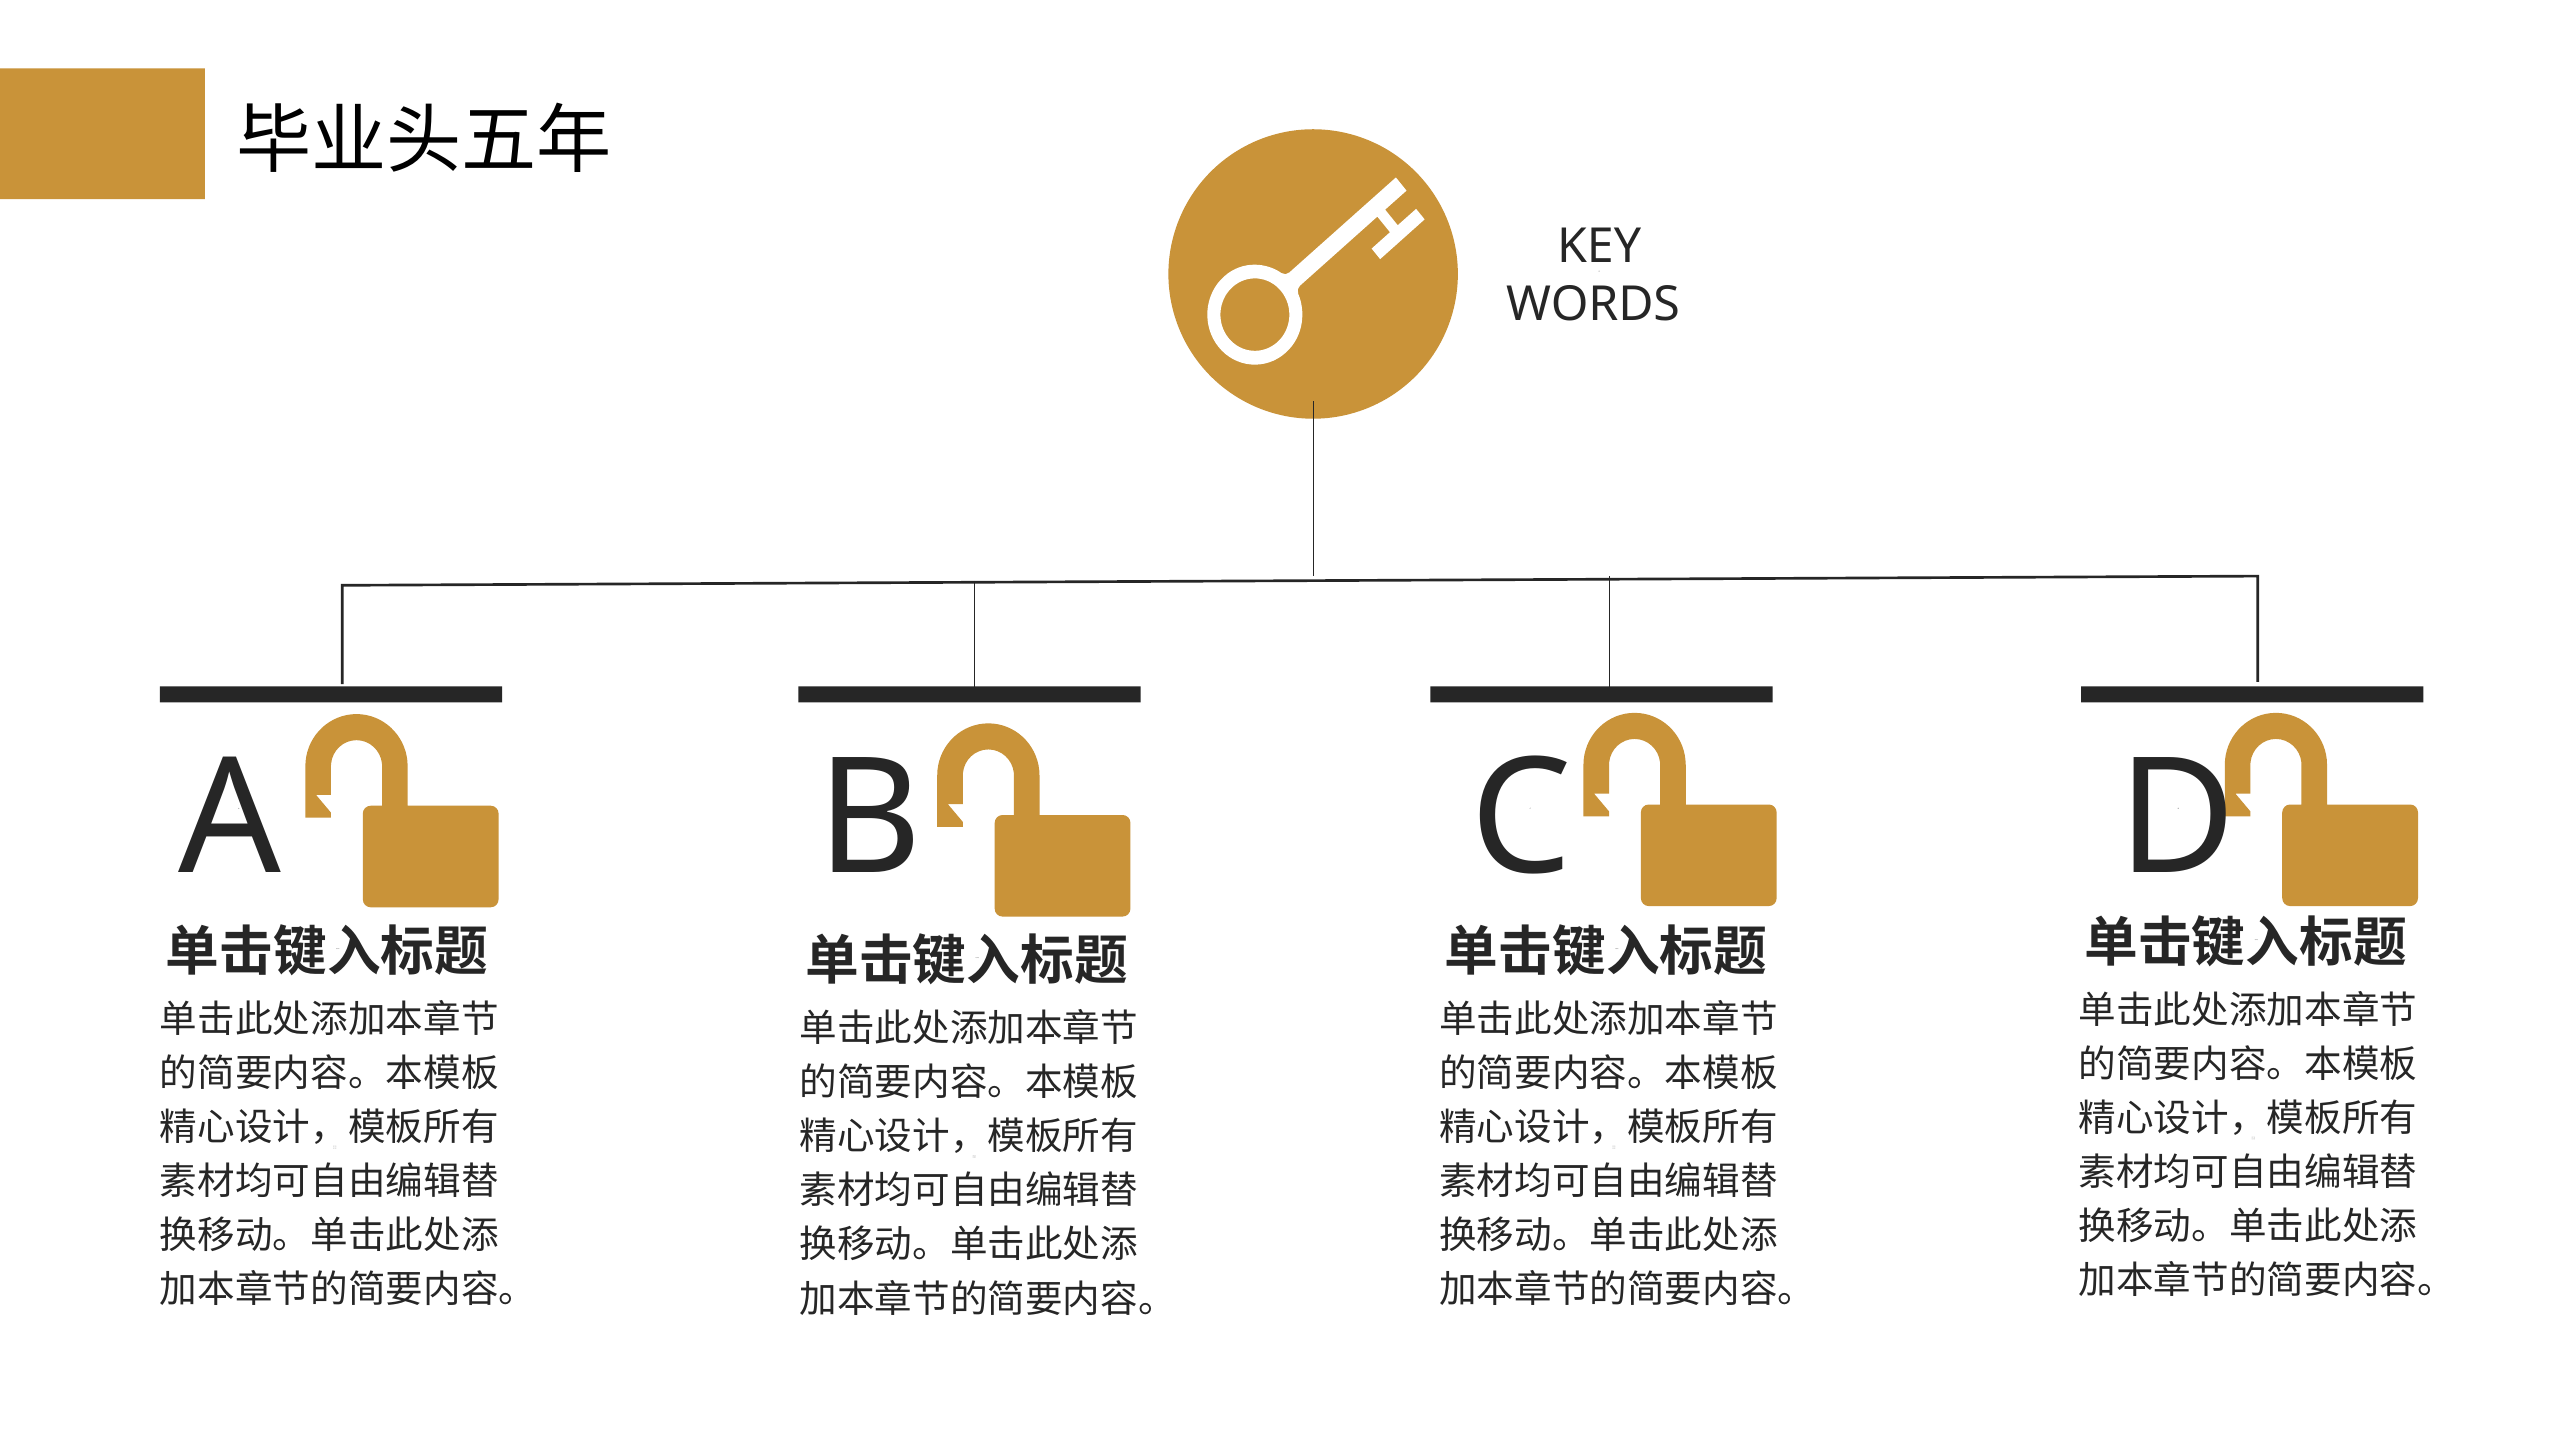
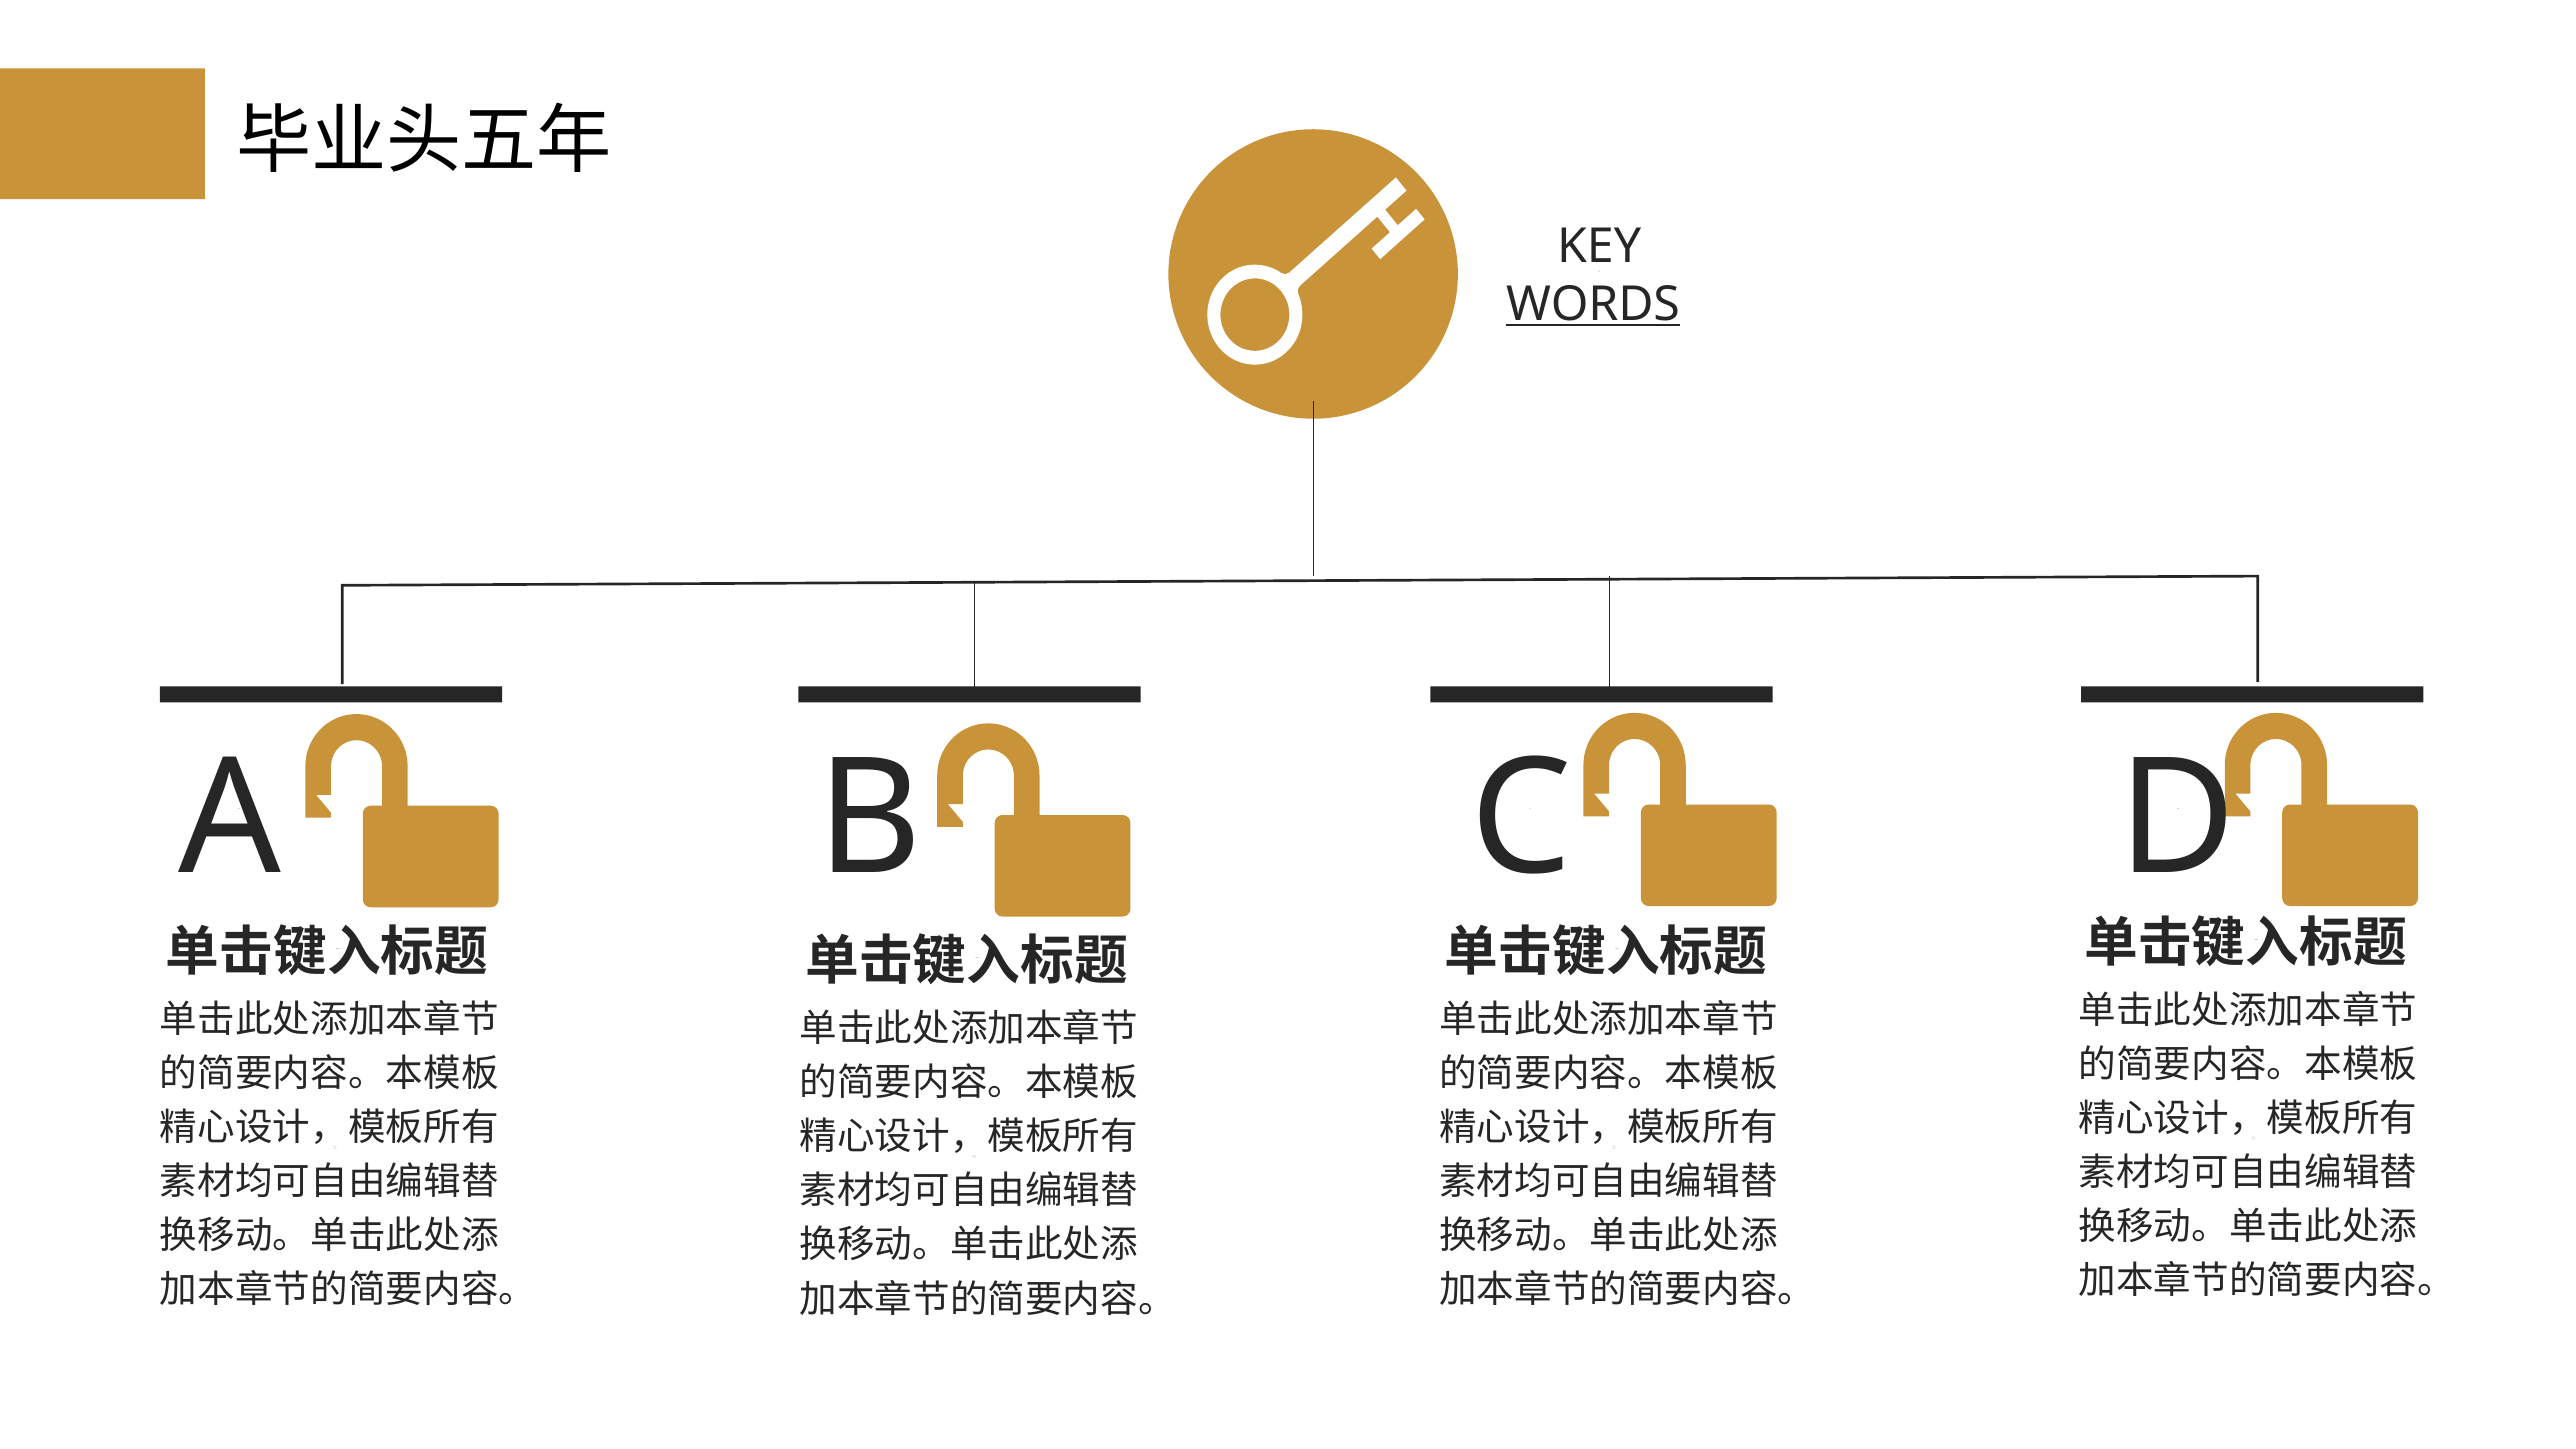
WORDS at (1593, 304) underline: none -> present
